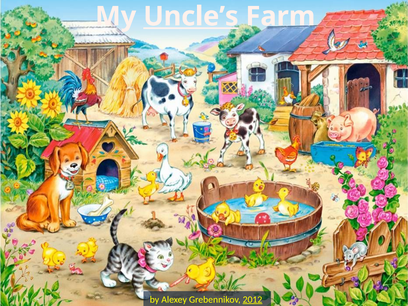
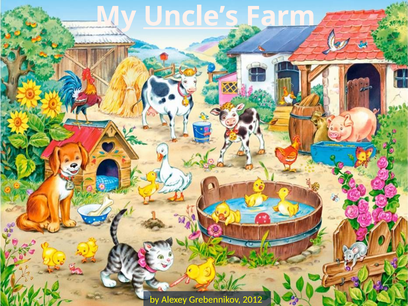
2012 underline: present -> none
